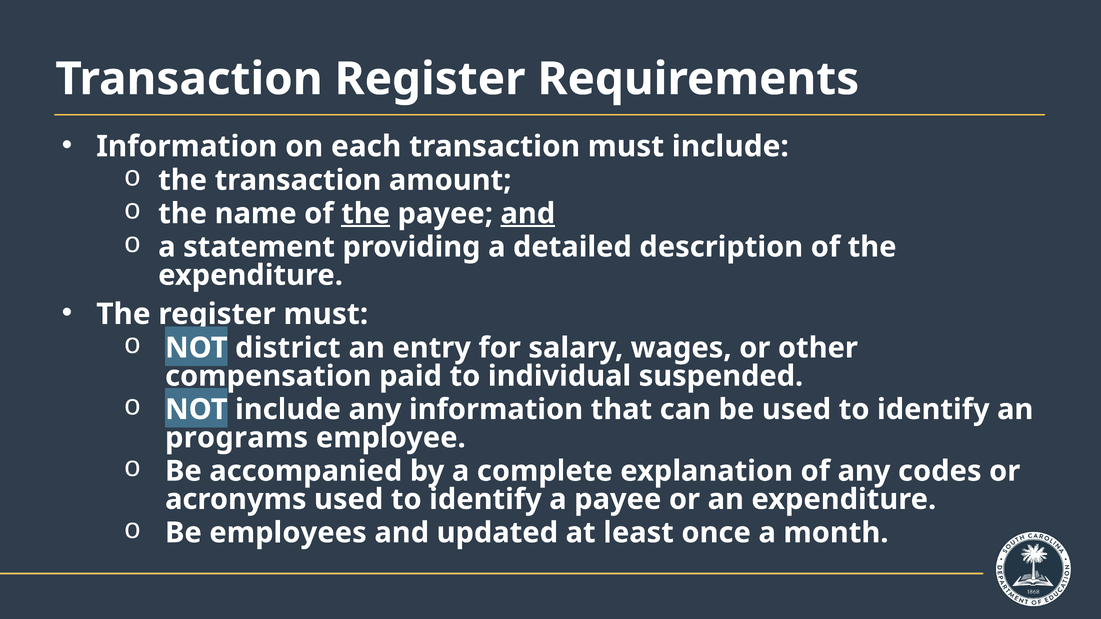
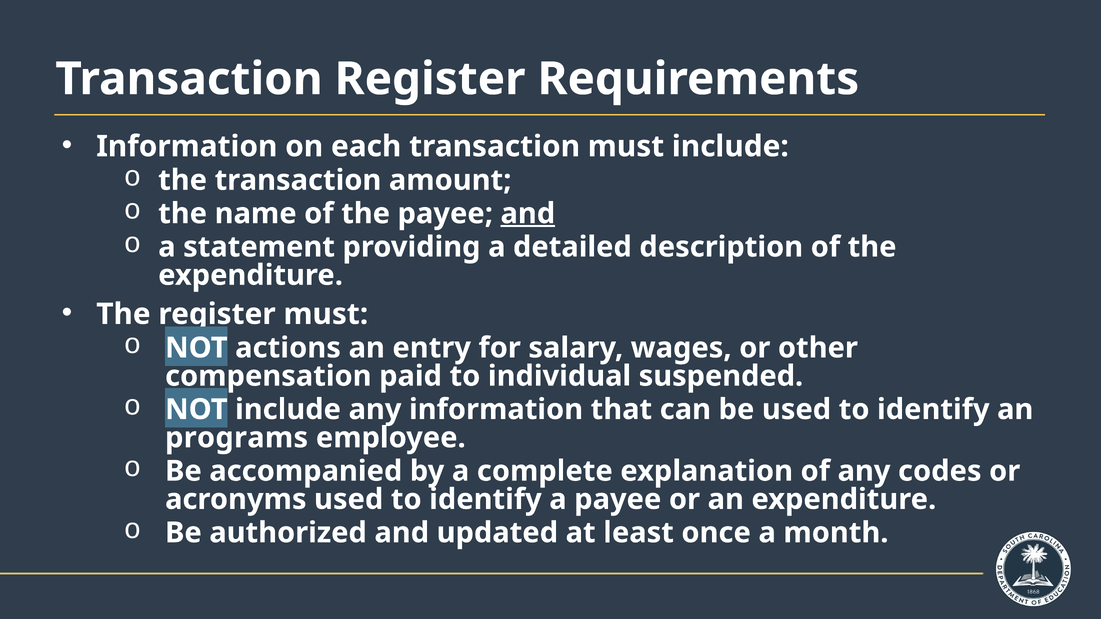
the at (366, 214) underline: present -> none
district: district -> actions
employees: employees -> authorized
